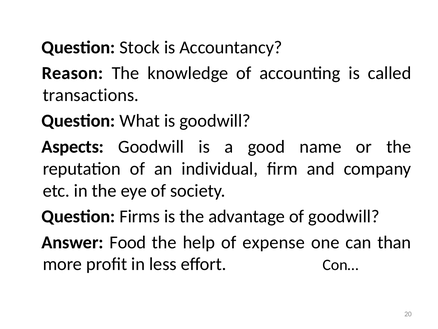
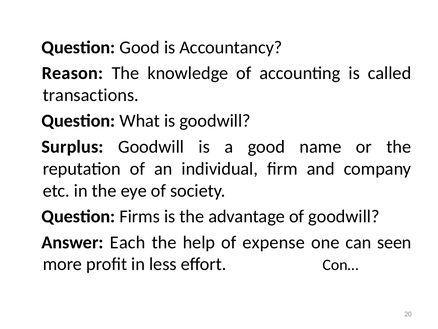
Question Stock: Stock -> Good
Aspects: Aspects -> Surplus
Food: Food -> Each
than: than -> seen
